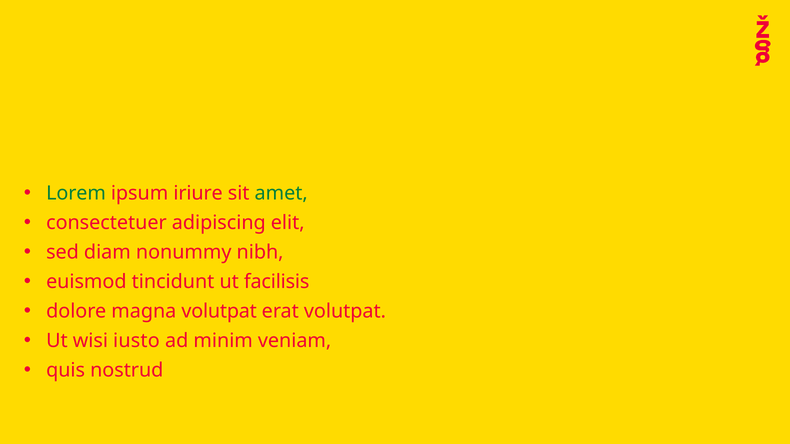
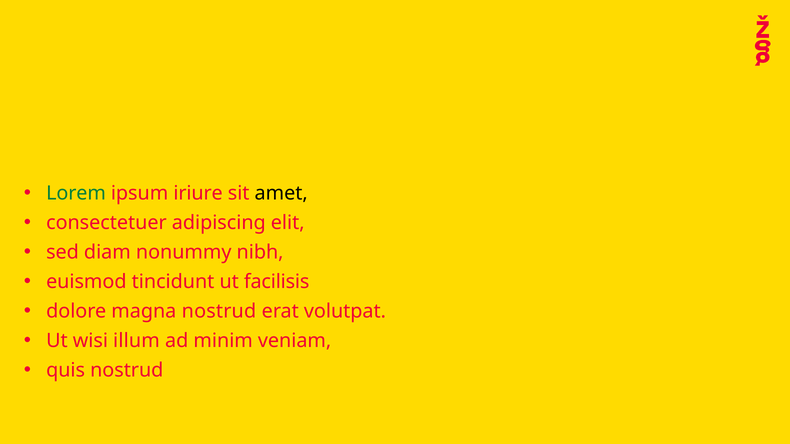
amet colour: green -> black
magna volutpat: volutpat -> nostrud
iusto: iusto -> illum
